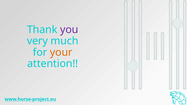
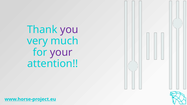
your colour: orange -> purple
